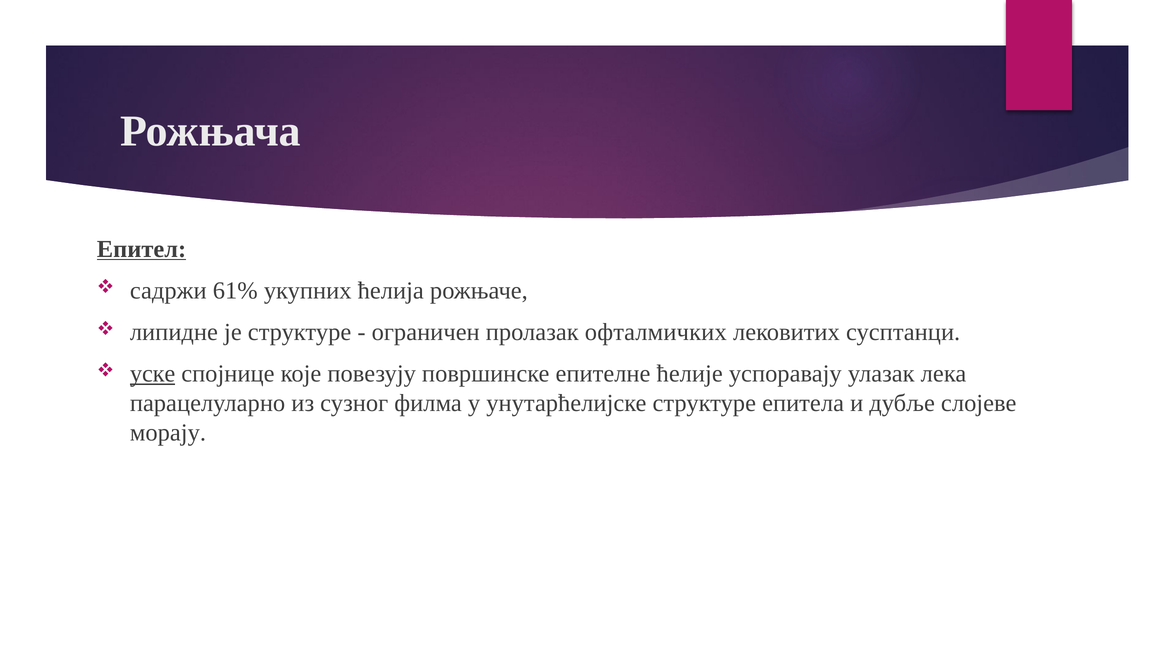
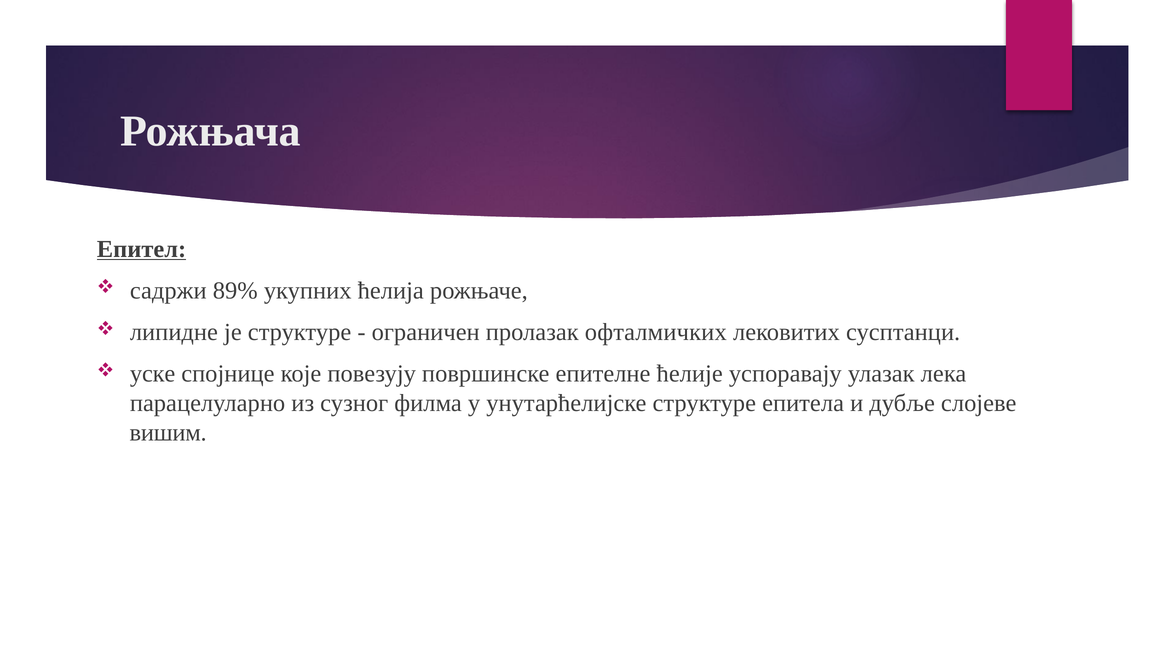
61%: 61% -> 89%
уске underline: present -> none
морају: морају -> вишим
